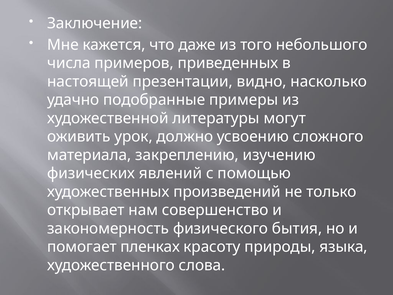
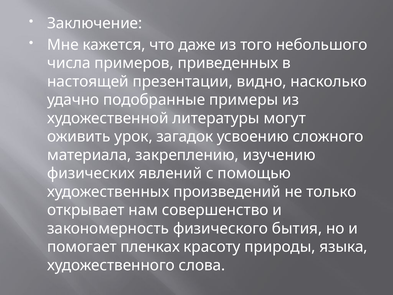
должно: должно -> загадок
